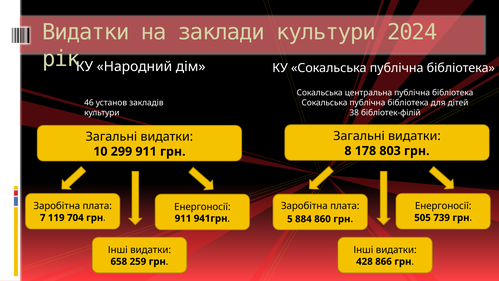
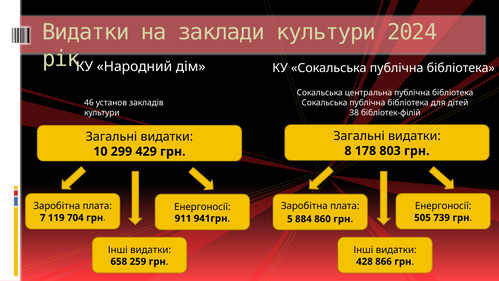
299 911: 911 -> 429
